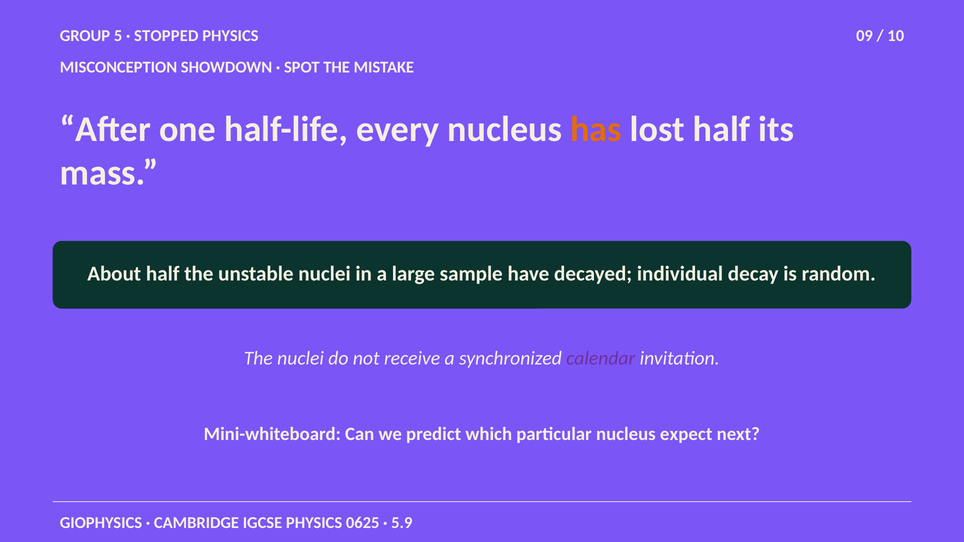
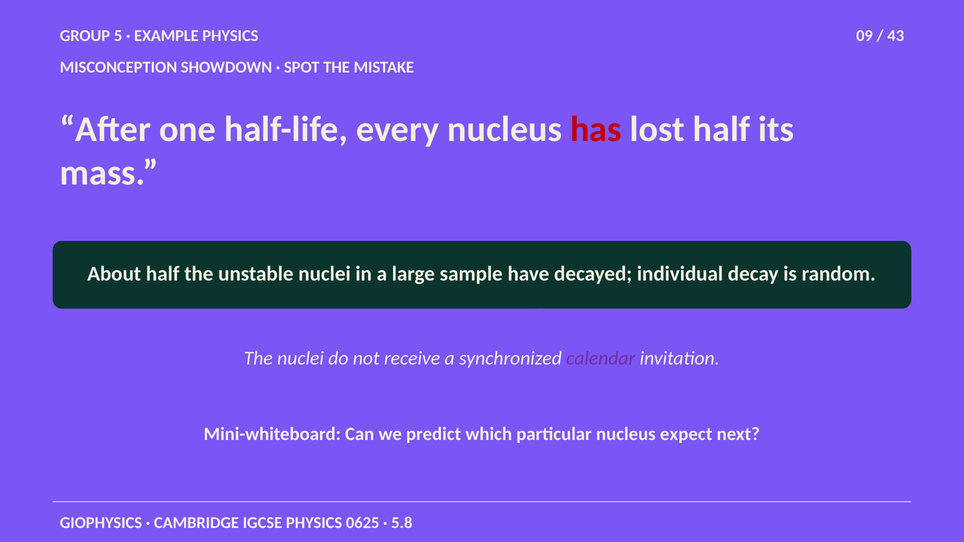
STOPPED: STOPPED -> EXAMPLE
10: 10 -> 43
has colour: orange -> red
5.9: 5.9 -> 5.8
